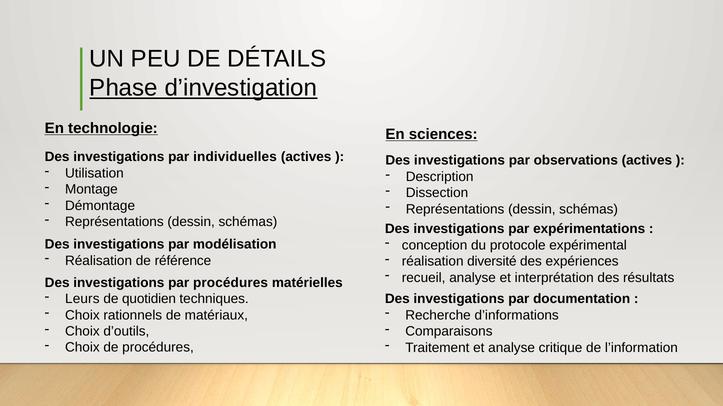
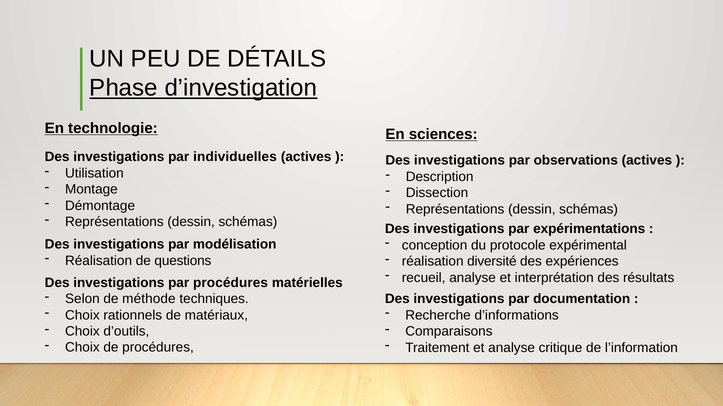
référence: référence -> questions
Leurs: Leurs -> Selon
quotidien: quotidien -> méthode
